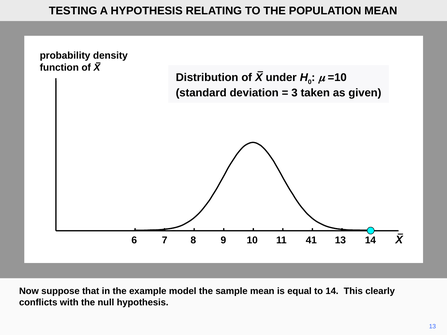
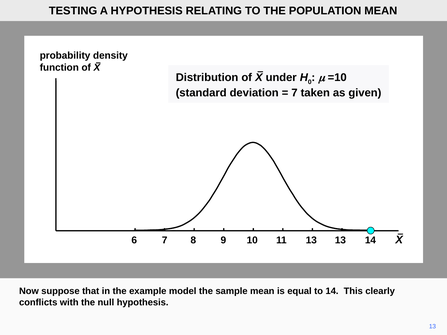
3 at (295, 93): 3 -> 7
6 41: 41 -> 13
